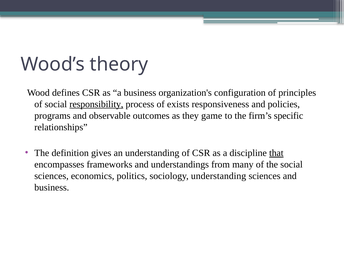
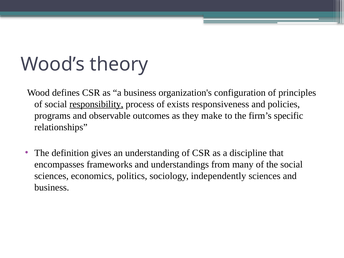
game: game -> make
that underline: present -> none
sociology understanding: understanding -> independently
